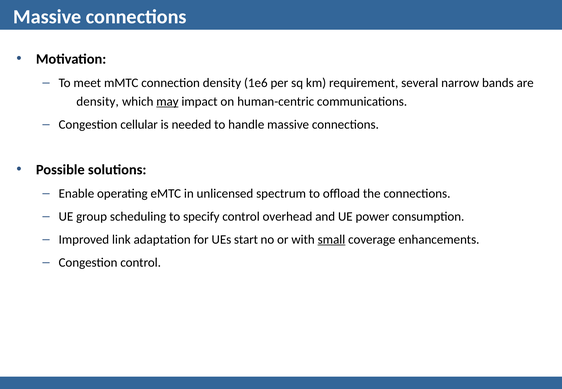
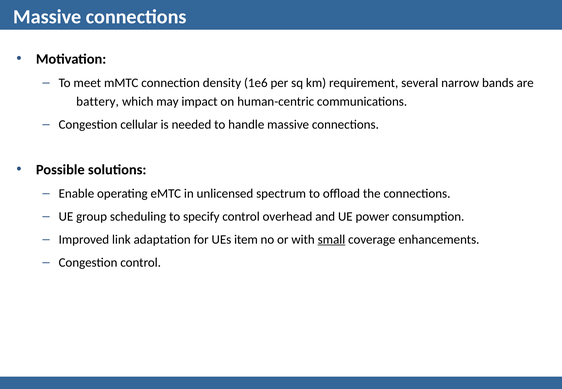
density at (98, 101): density -> battery
may underline: present -> none
start: start -> item
